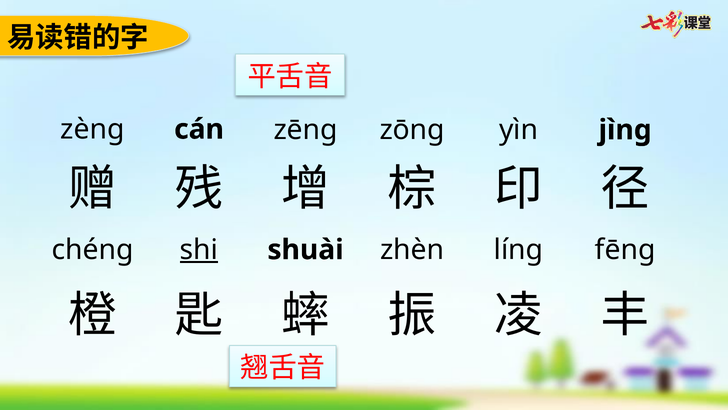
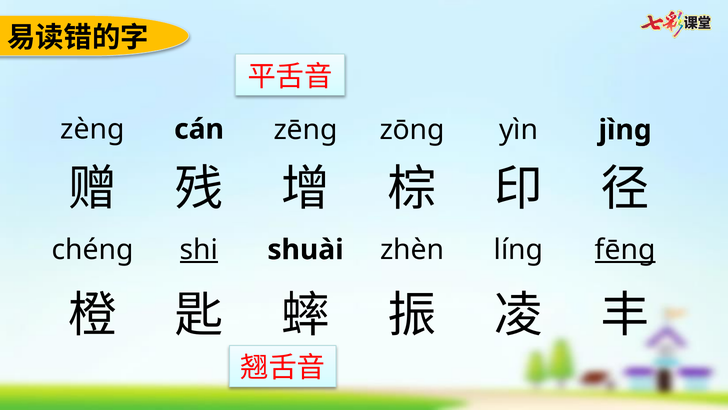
fēng underline: none -> present
